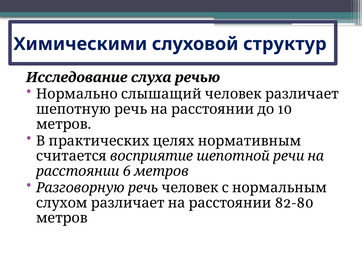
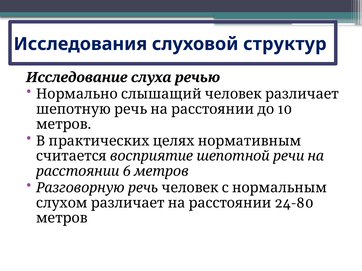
Химическими: Химическими -> Исследования
82-80: 82-80 -> 24-80
